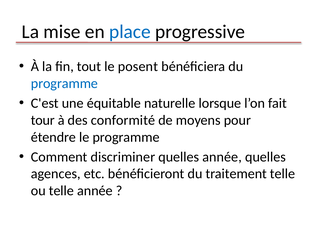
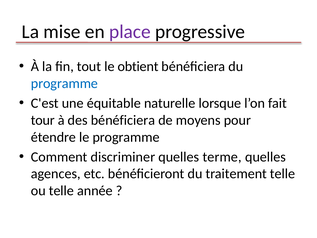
place colour: blue -> purple
posent: posent -> obtient
des conformité: conformité -> bénéficiera
quelles année: année -> terme
